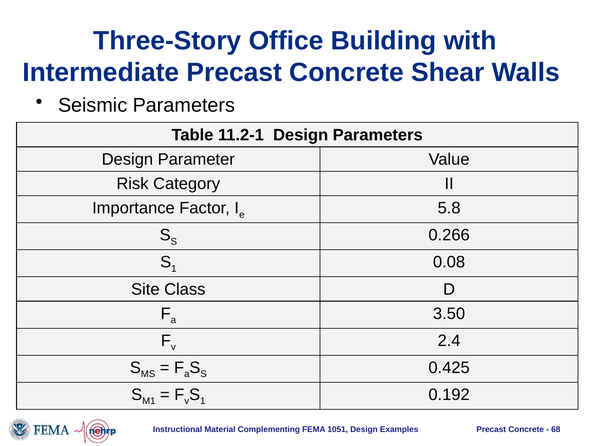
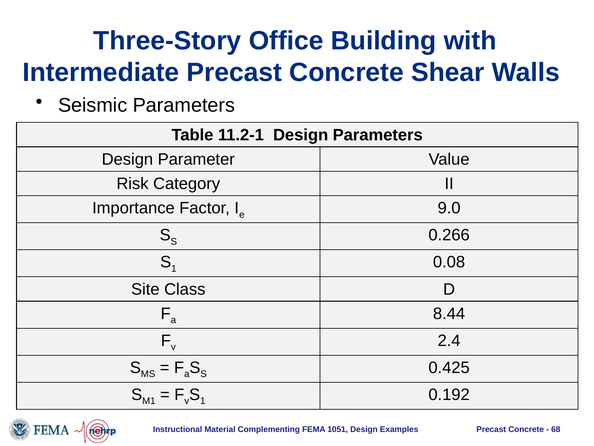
5.8: 5.8 -> 9.0
3.50: 3.50 -> 8.44
